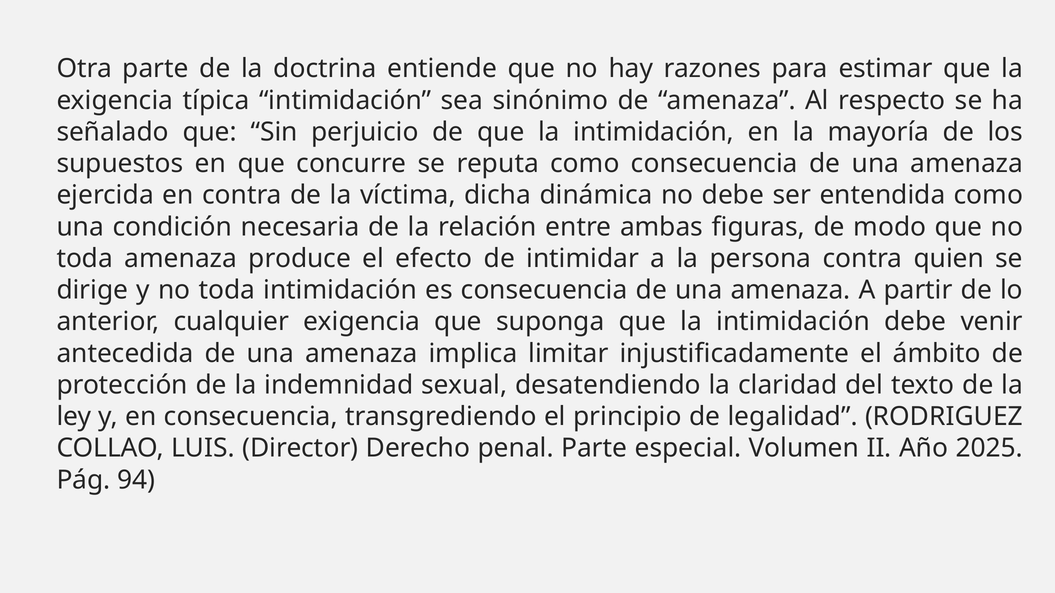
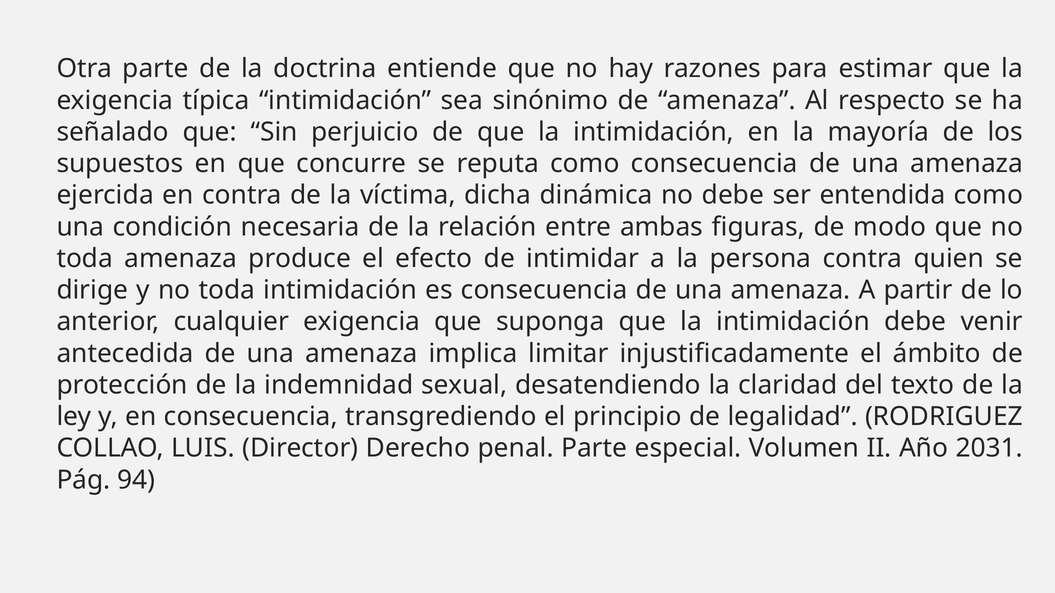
2025: 2025 -> 2031
